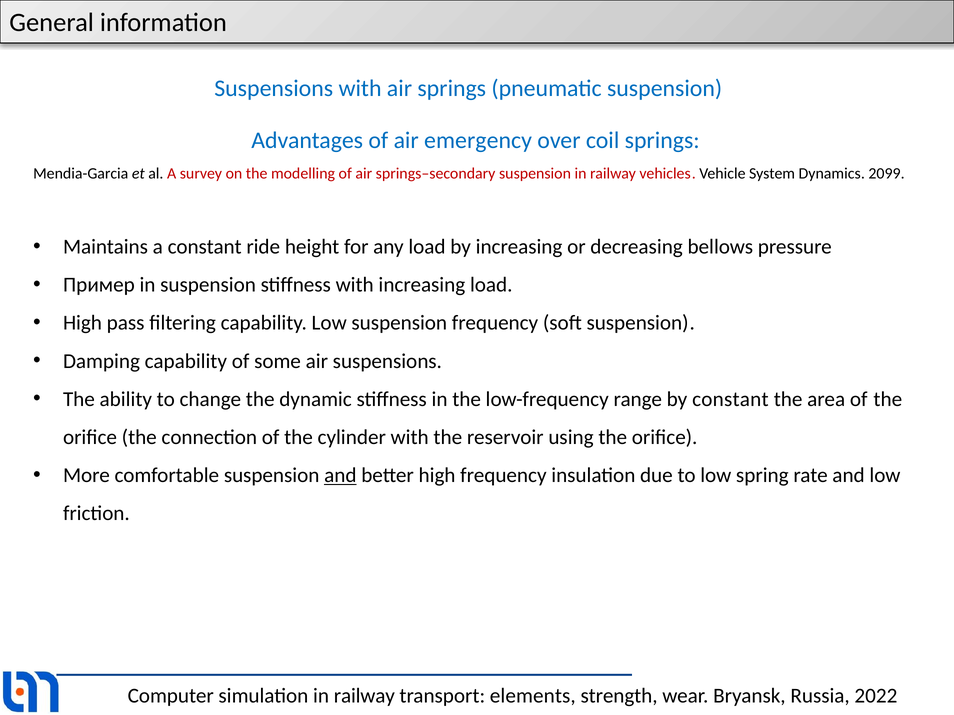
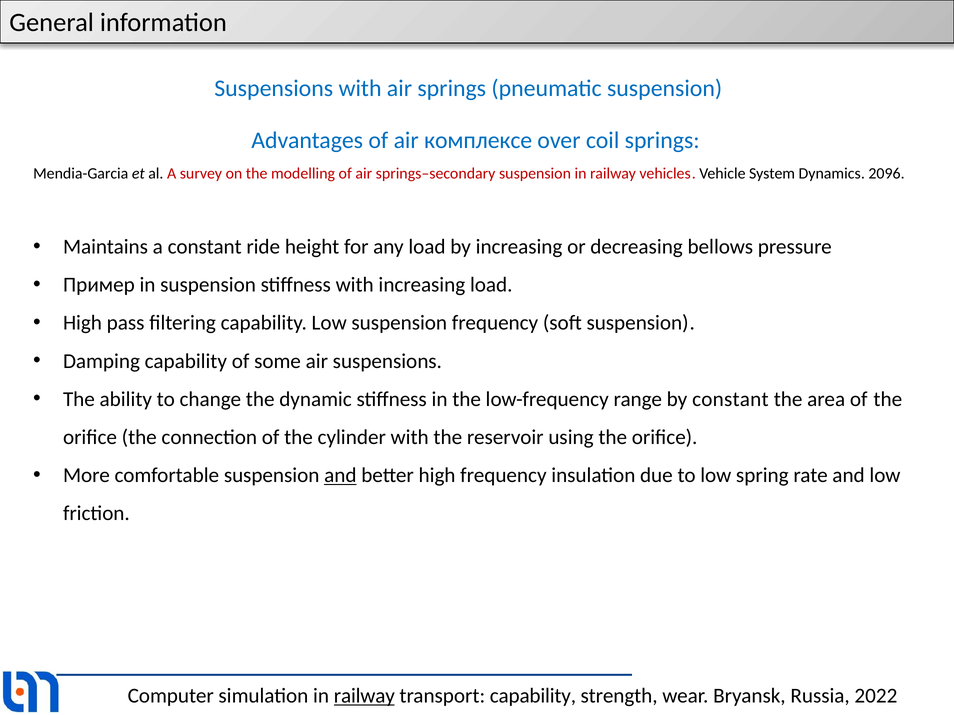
emergency: emergency -> комплексе
2099: 2099 -> 2096
railway at (364, 696) underline: none -> present
elements at (533, 696): elements -> capability
